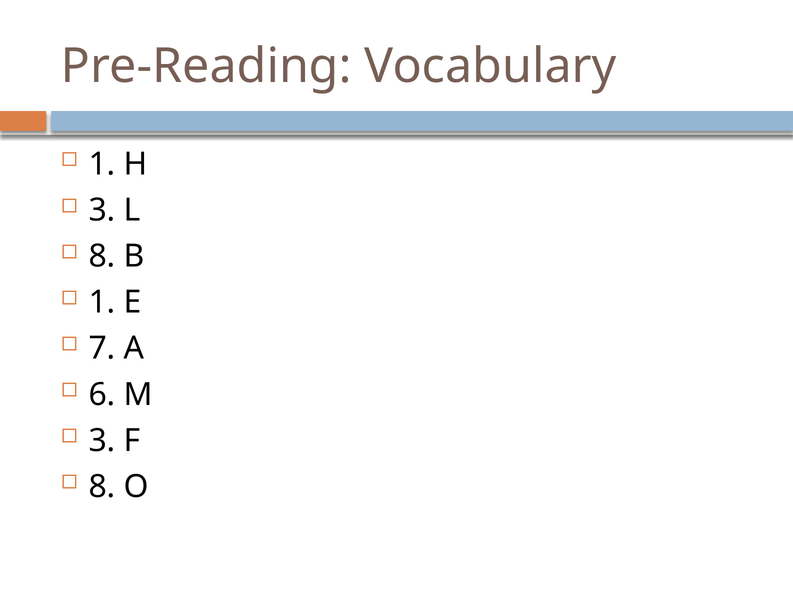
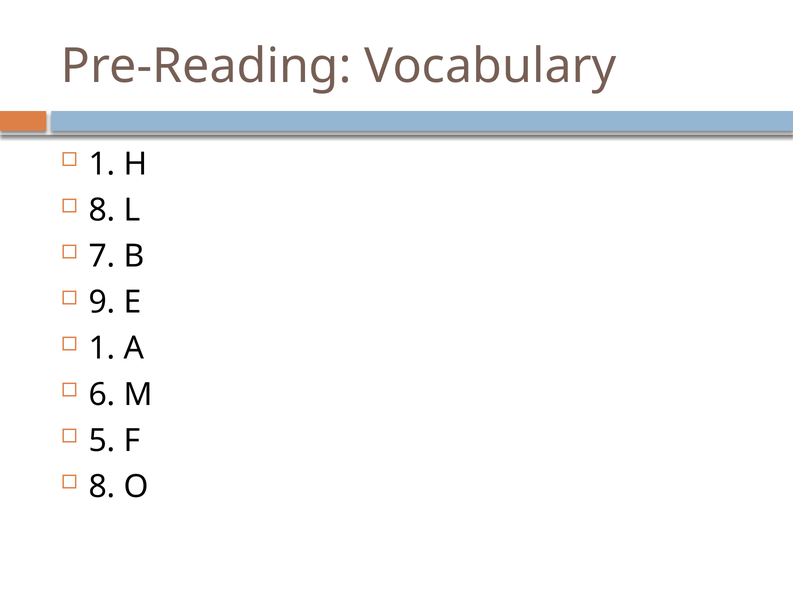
3 at (102, 210): 3 -> 8
8 at (102, 256): 8 -> 7
1 at (102, 302): 1 -> 9
7 at (102, 348): 7 -> 1
3 at (102, 440): 3 -> 5
